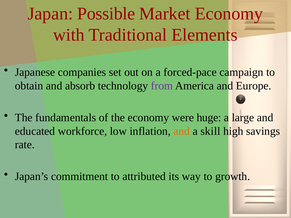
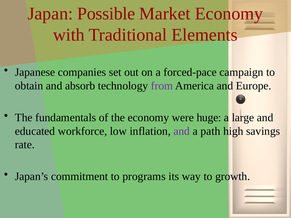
and at (182, 131) colour: orange -> purple
skill: skill -> path
attributed: attributed -> programs
